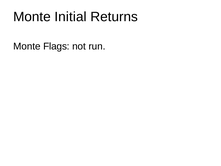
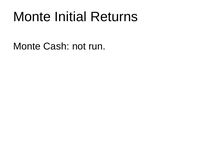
Flags: Flags -> Cash
